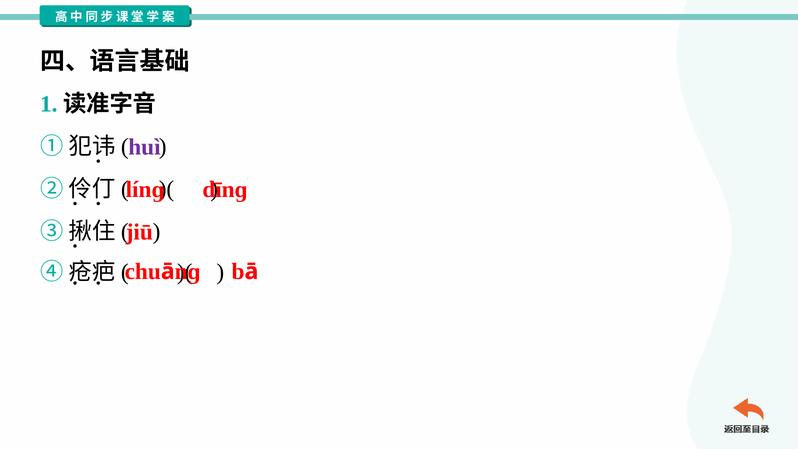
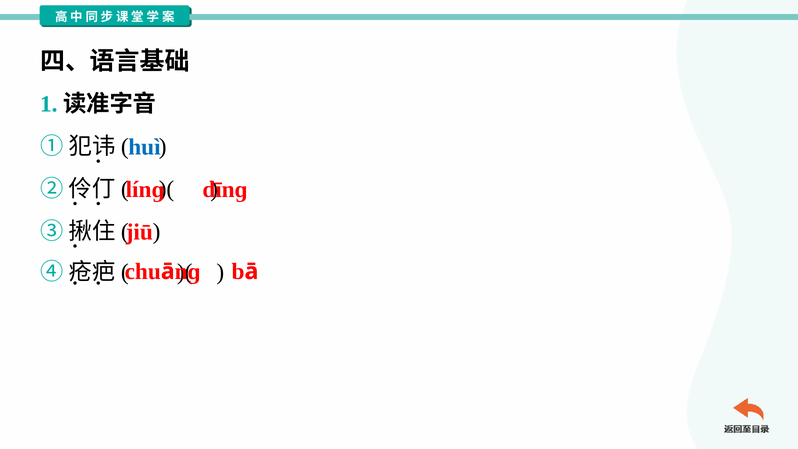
huì colour: purple -> blue
